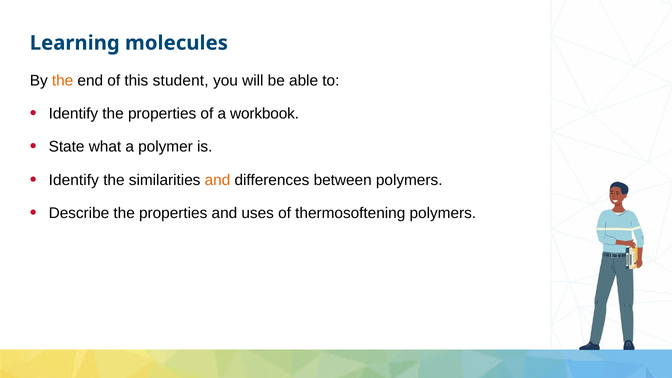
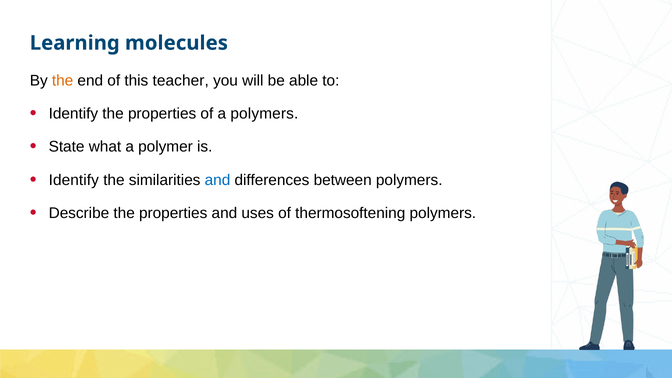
student: student -> teacher
a workbook: workbook -> polymers
and at (218, 180) colour: orange -> blue
